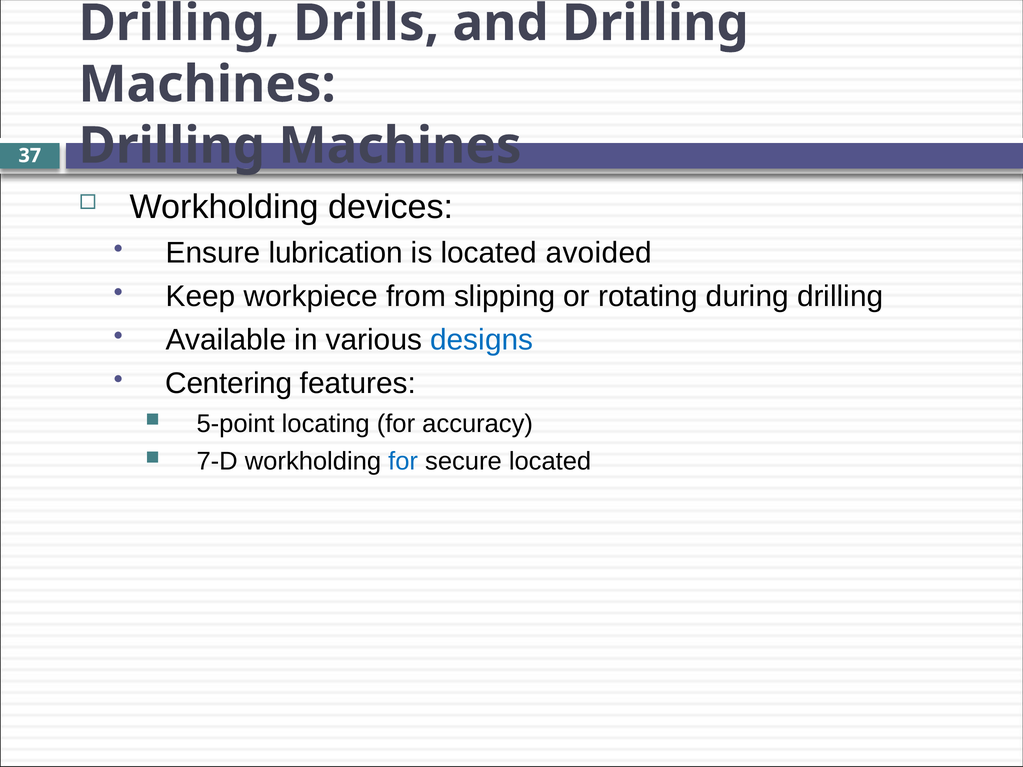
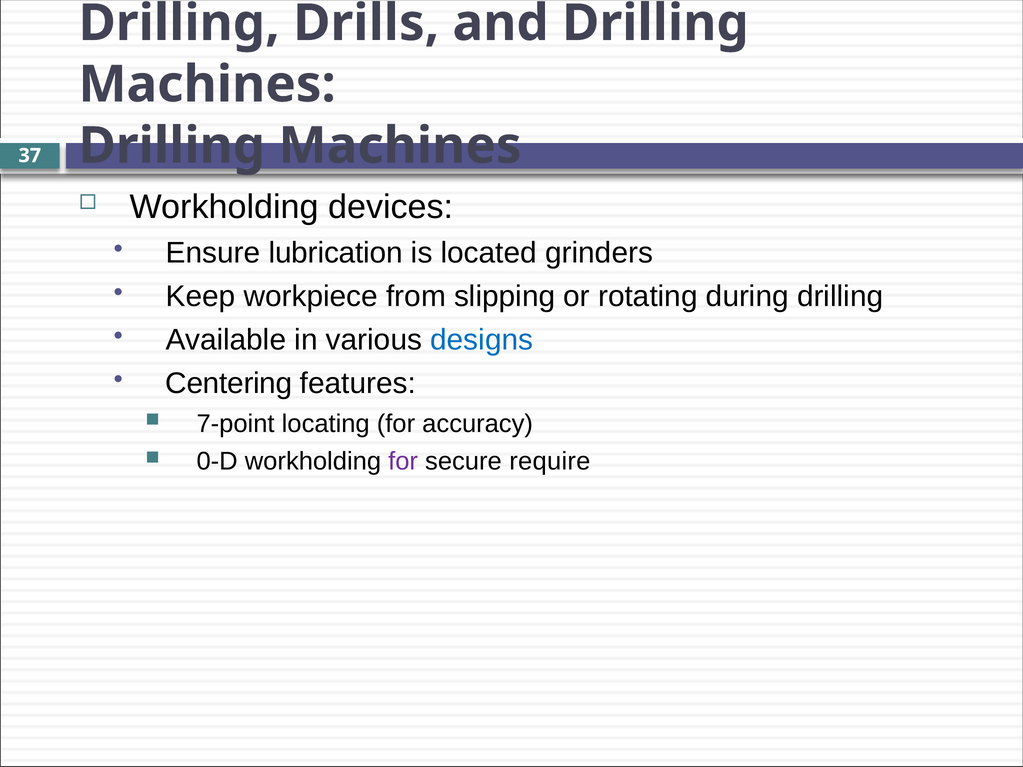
avoided: avoided -> grinders
5-point: 5-point -> 7-point
7-D: 7-D -> 0-D
for at (403, 462) colour: blue -> purple
secure located: located -> require
